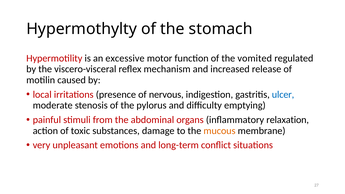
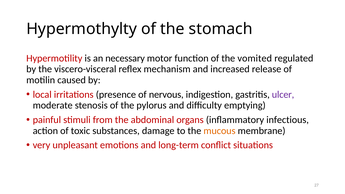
excessive: excessive -> necessary
ulcer colour: blue -> purple
relaxation: relaxation -> infectious
